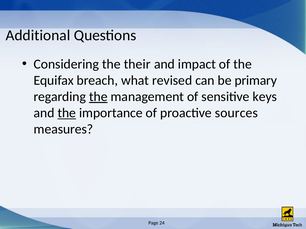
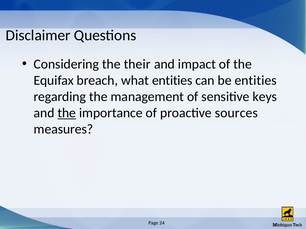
Additional: Additional -> Disclaimer
what revised: revised -> entities
be primary: primary -> entities
the at (98, 97) underline: present -> none
